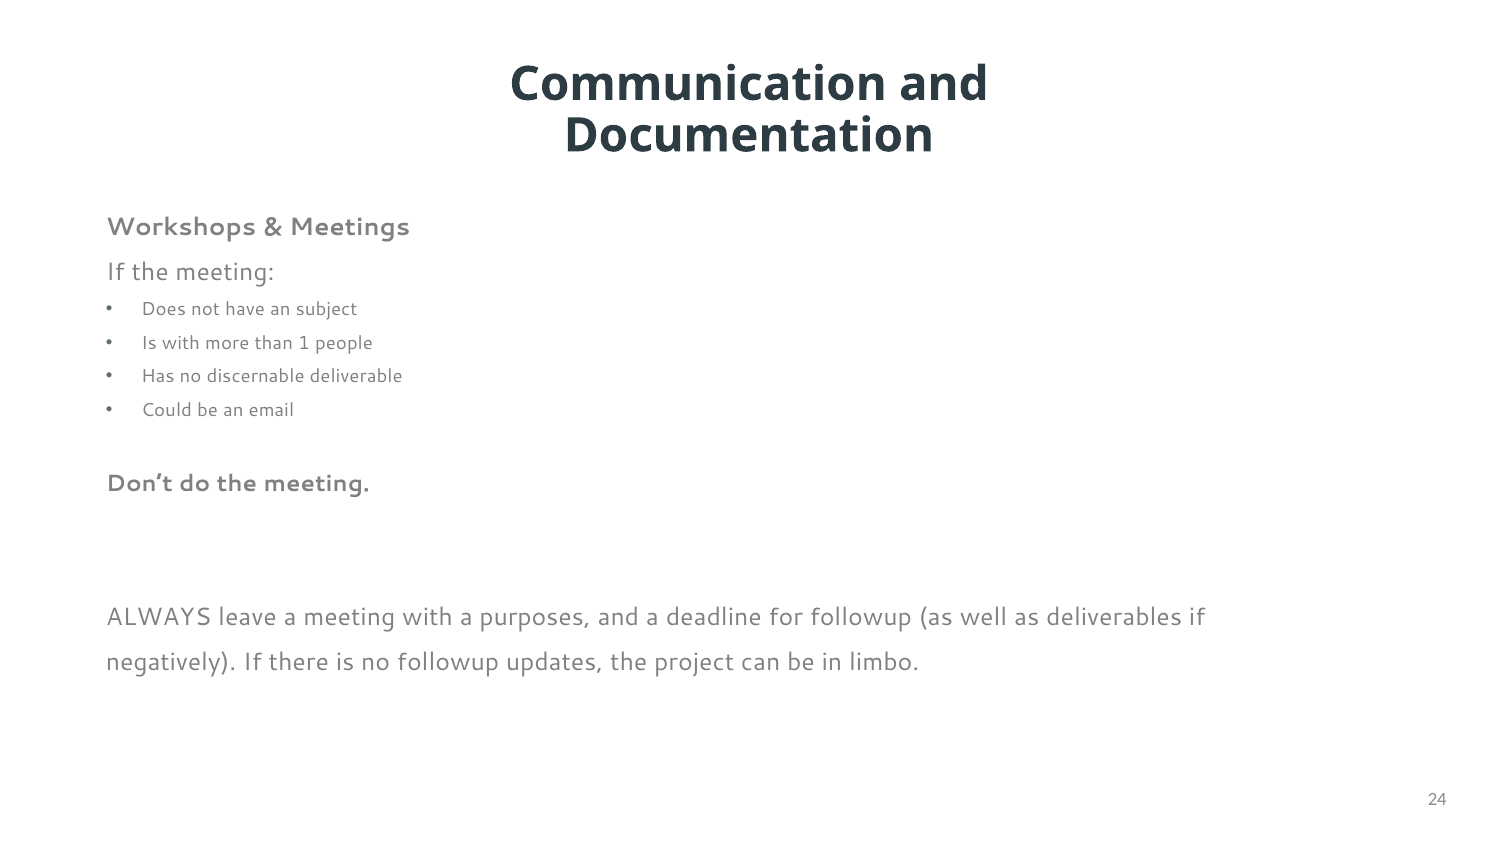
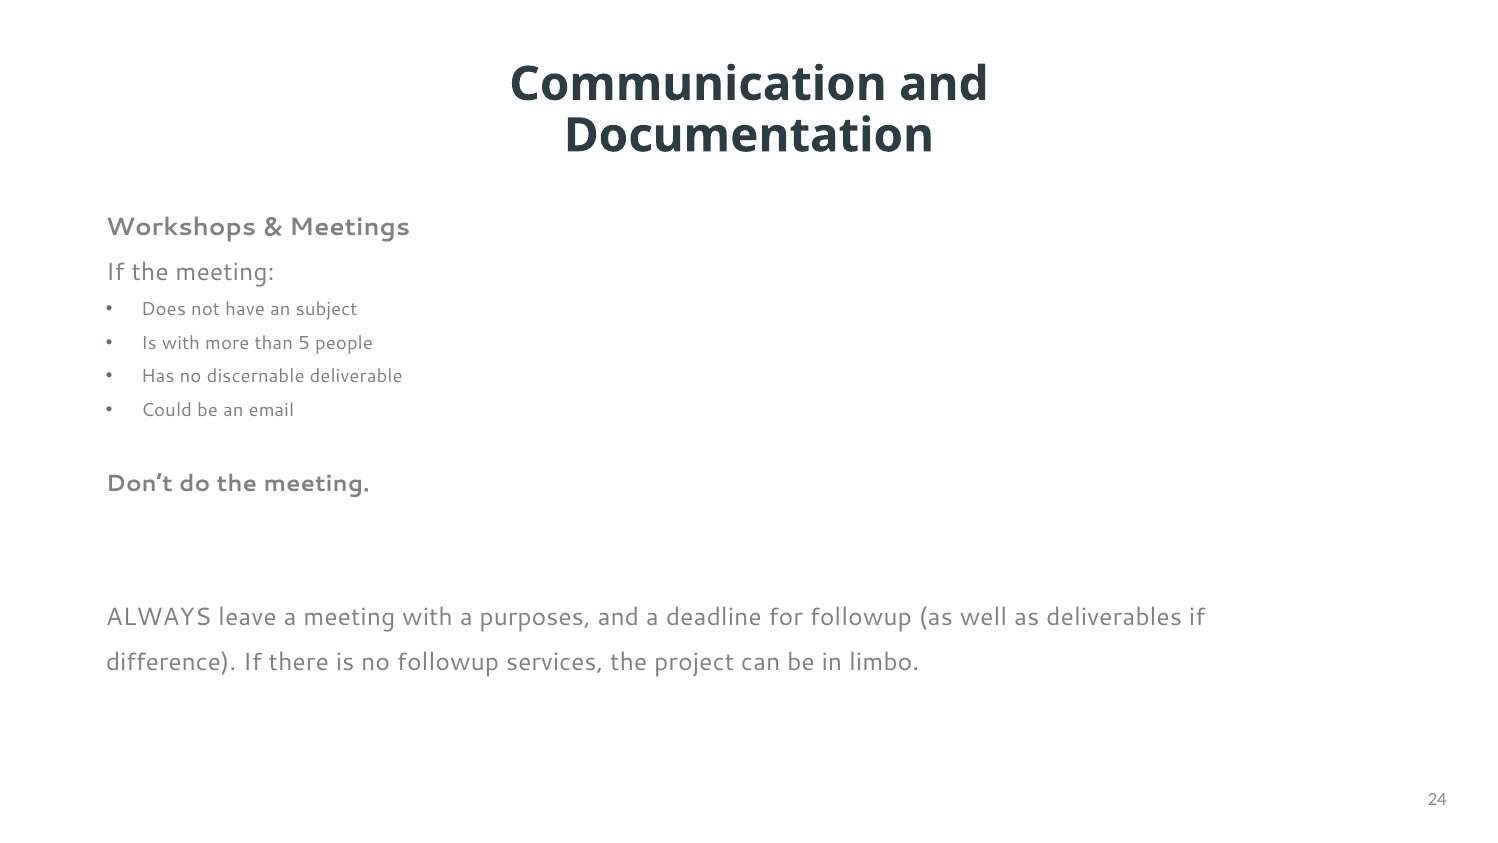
1: 1 -> 5
negatively: negatively -> difference
updates: updates -> services
